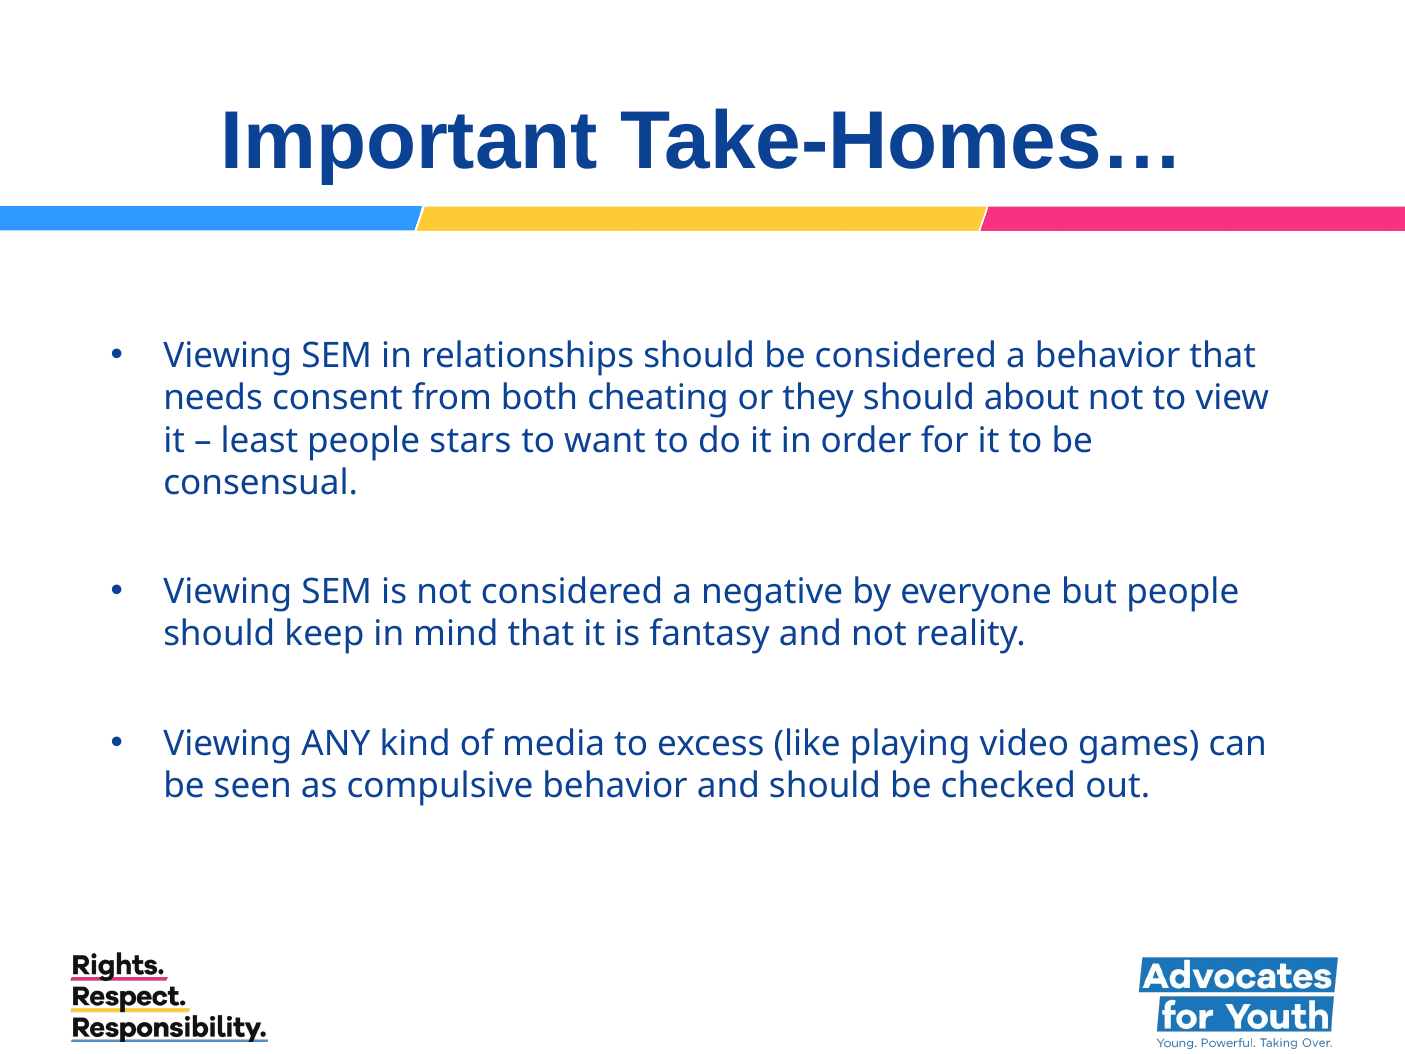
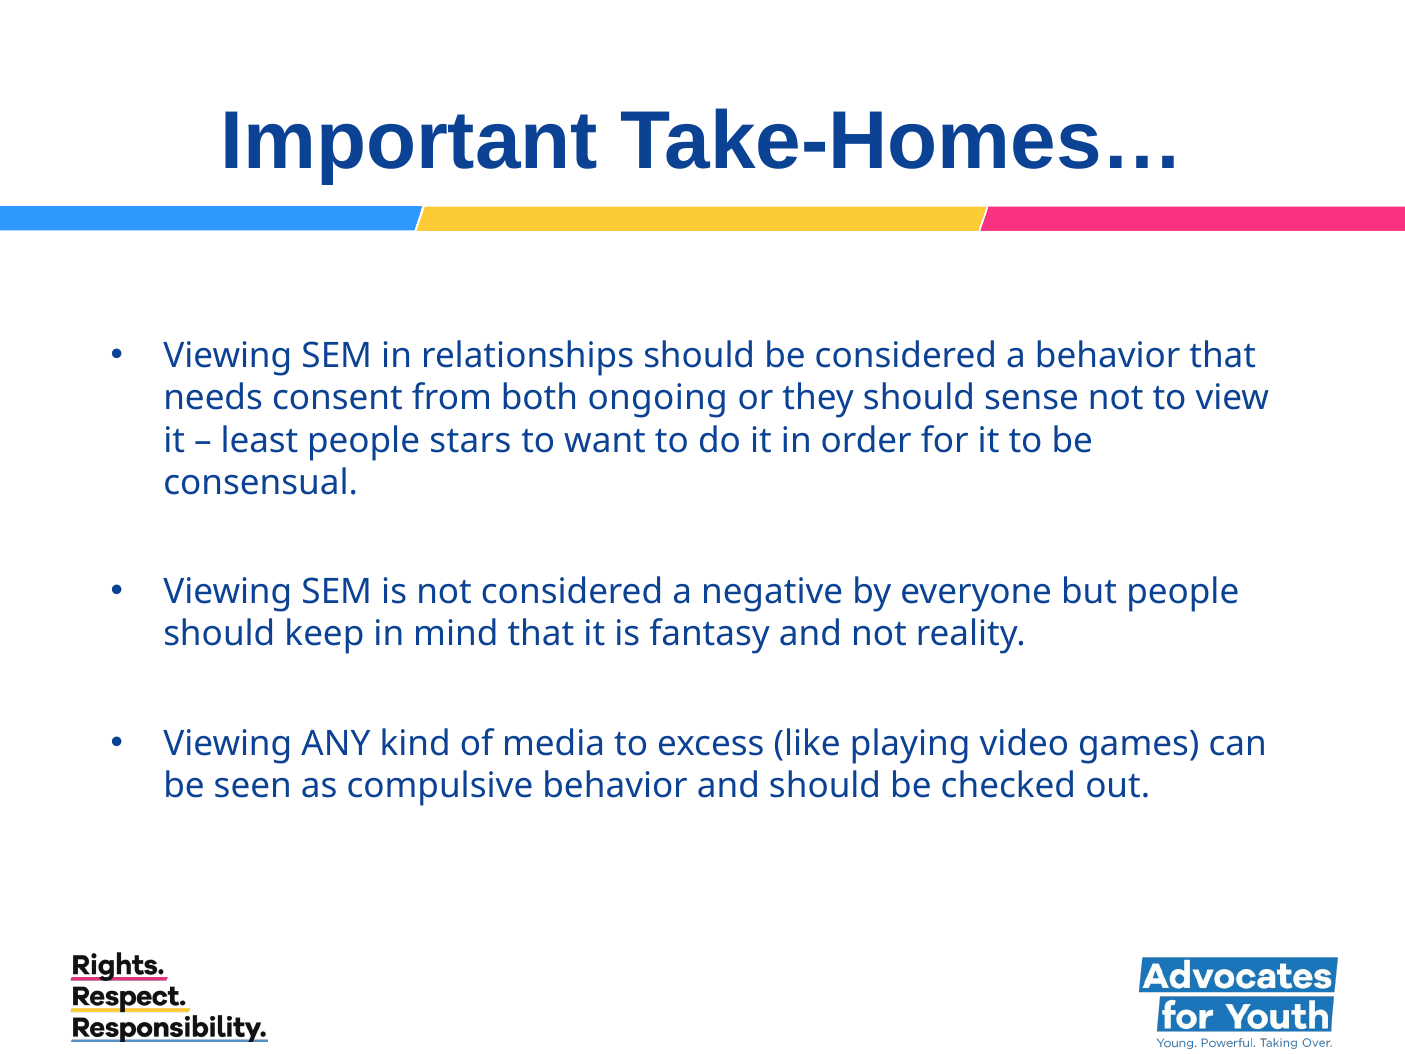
cheating: cheating -> ongoing
about: about -> sense
